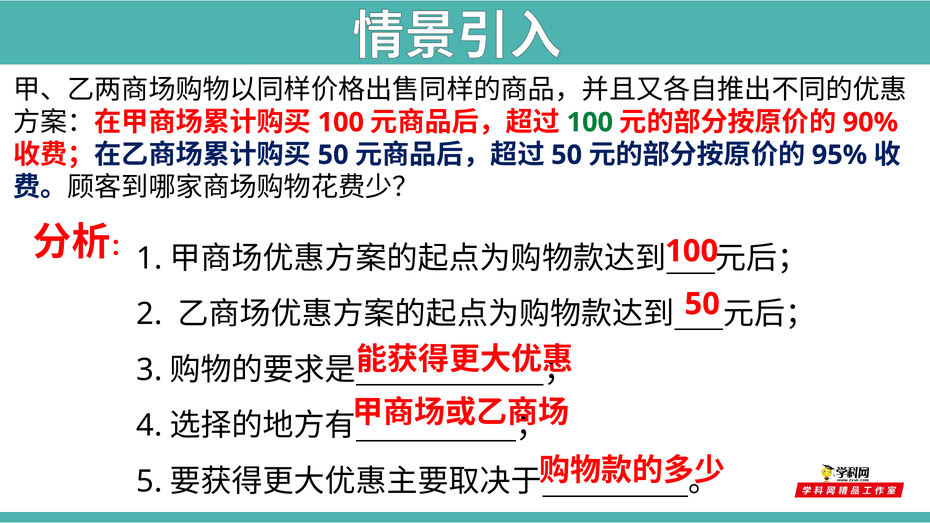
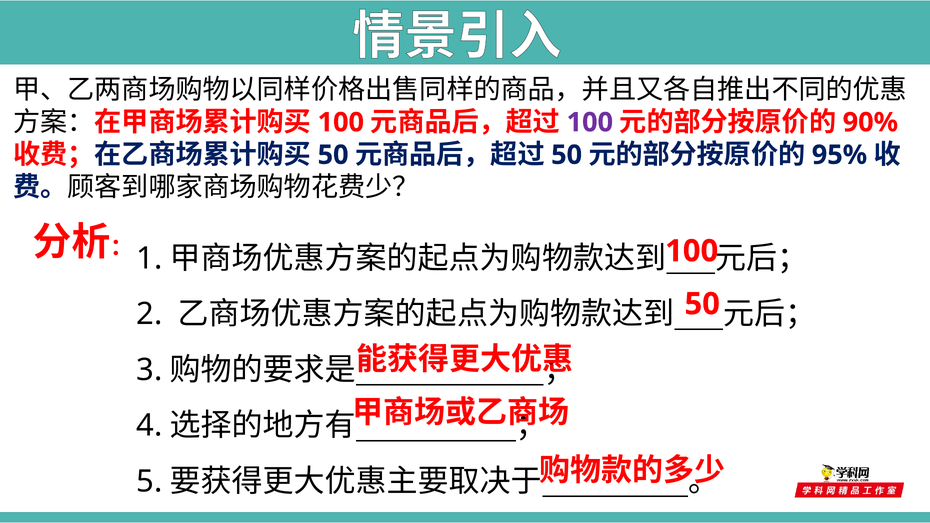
100 at (590, 122) colour: green -> purple
